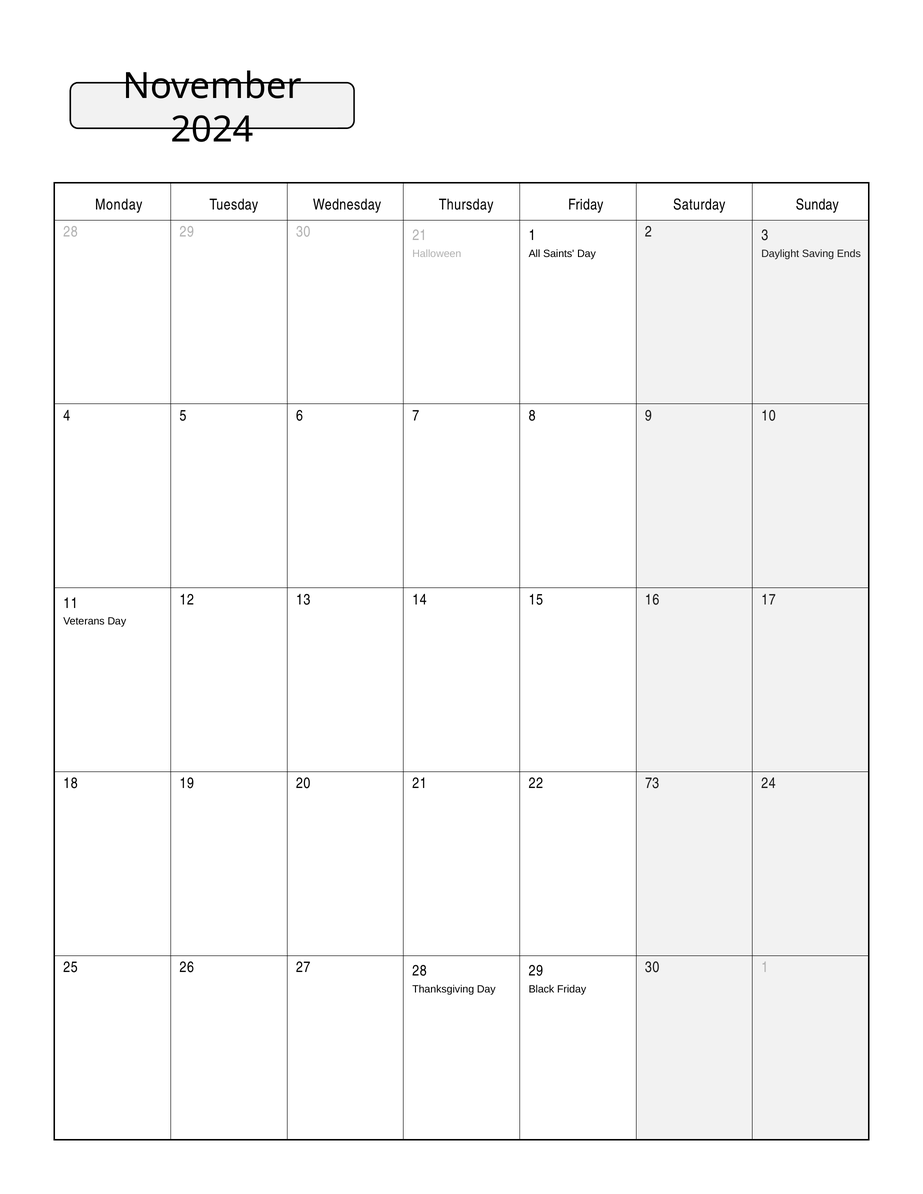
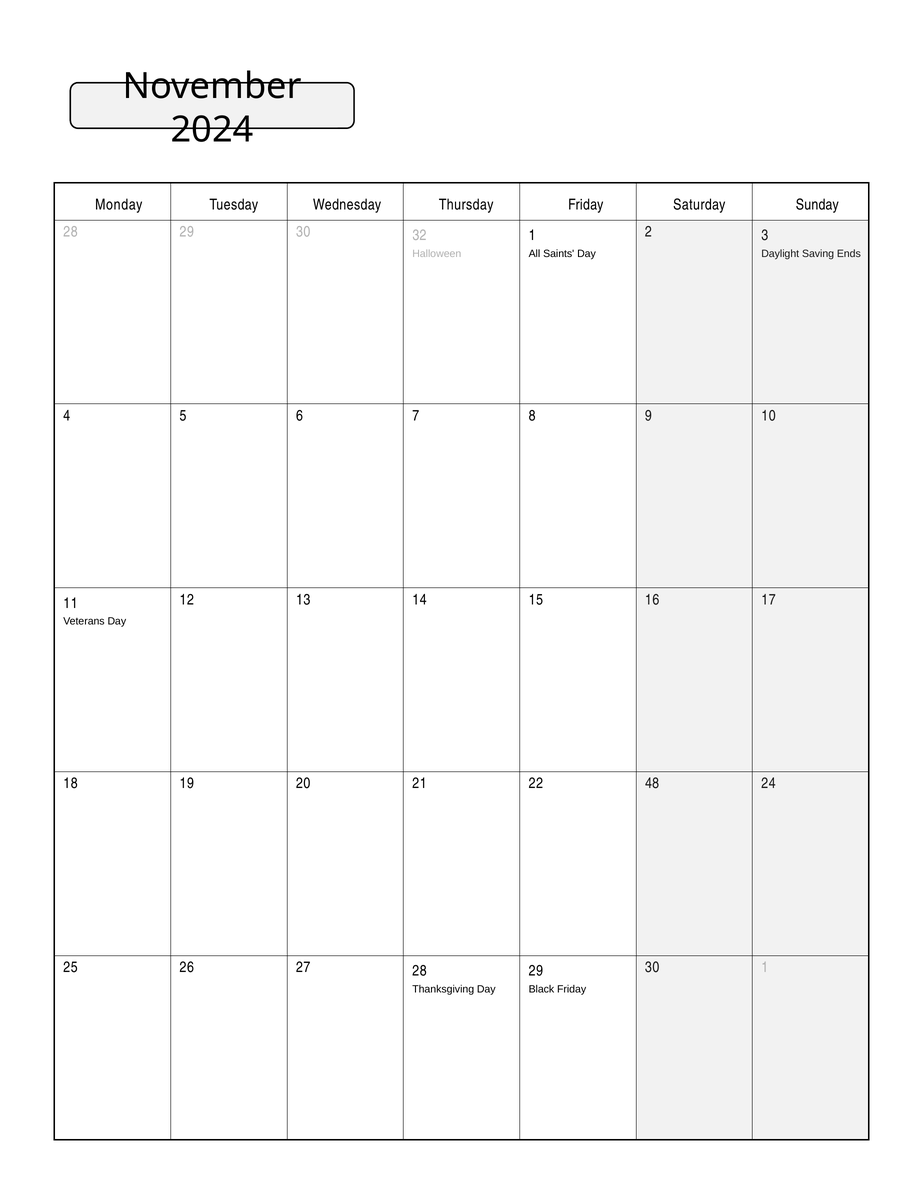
30 21: 21 -> 32
73: 73 -> 48
